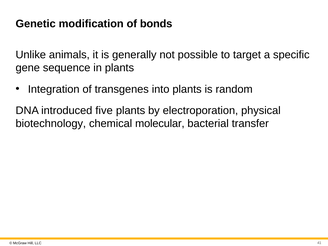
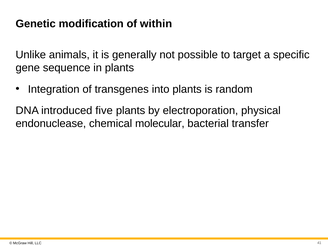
bonds: bonds -> within
biotechnology: biotechnology -> endonuclease
